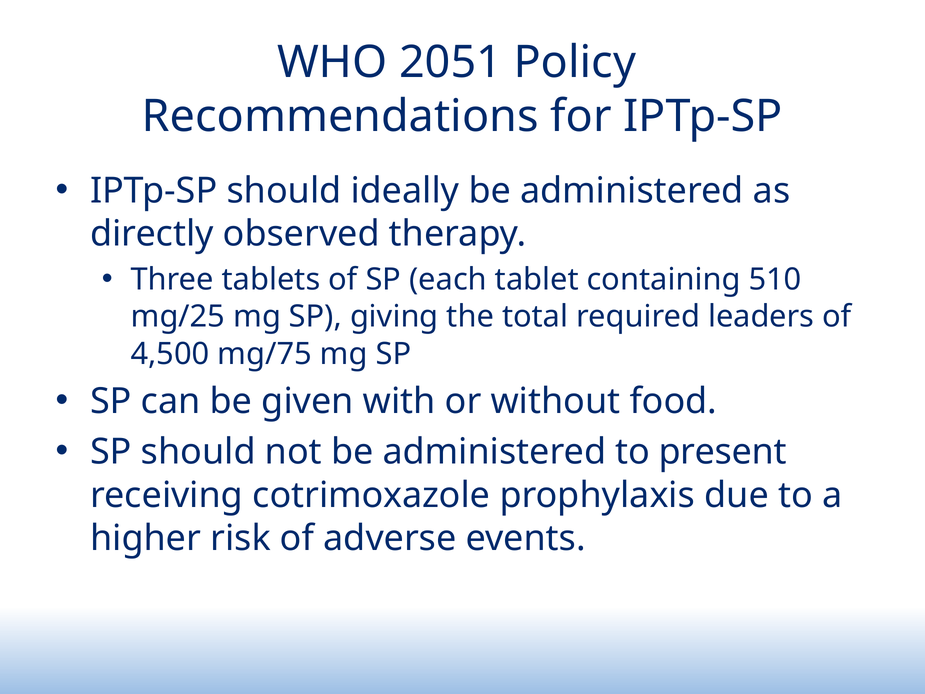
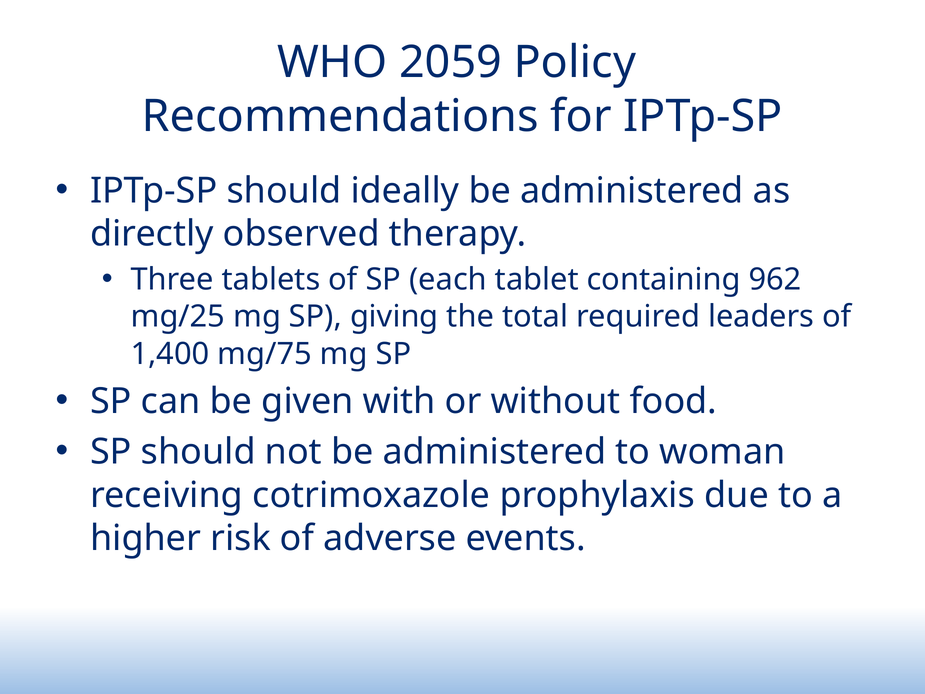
2051: 2051 -> 2059
510: 510 -> 962
4,500: 4,500 -> 1,400
present: present -> woman
